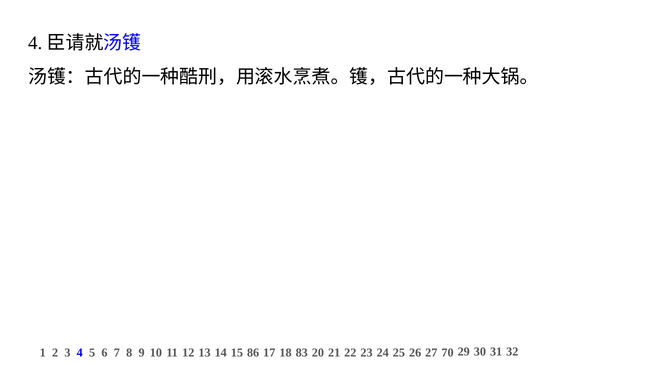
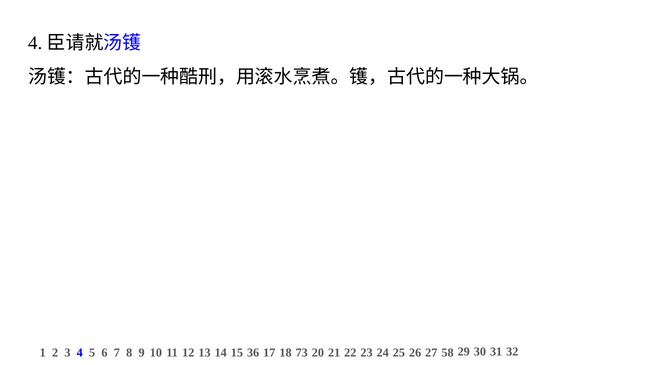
86: 86 -> 36
83: 83 -> 73
70: 70 -> 58
